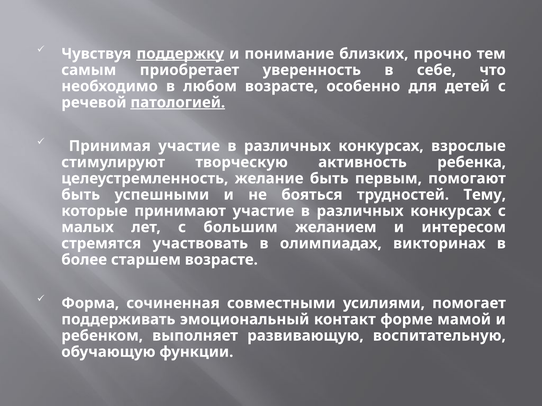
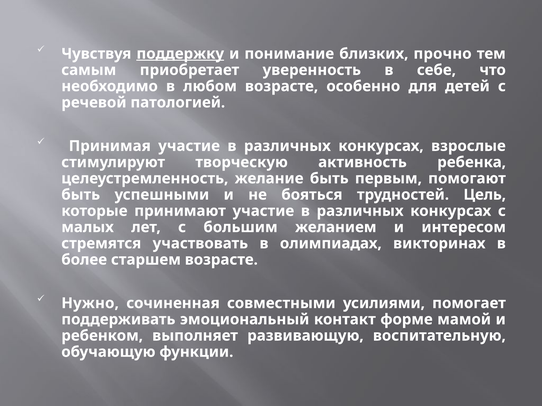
патологией underline: present -> none
Тему: Тему -> Цель
Форма: Форма -> Нужно
